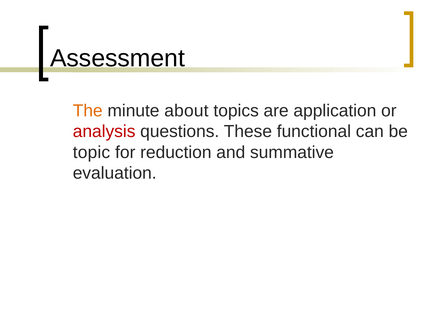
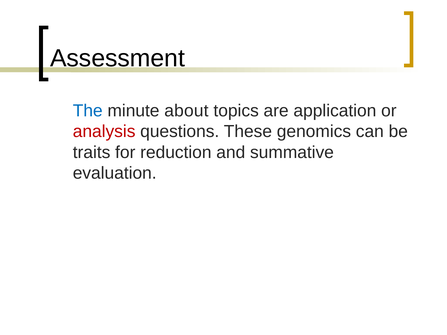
The colour: orange -> blue
functional: functional -> genomics
topic: topic -> traits
